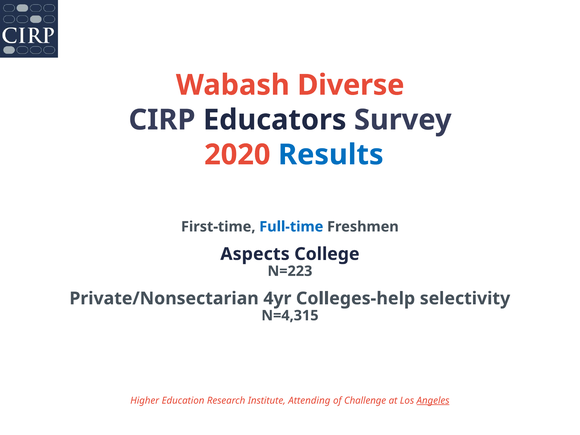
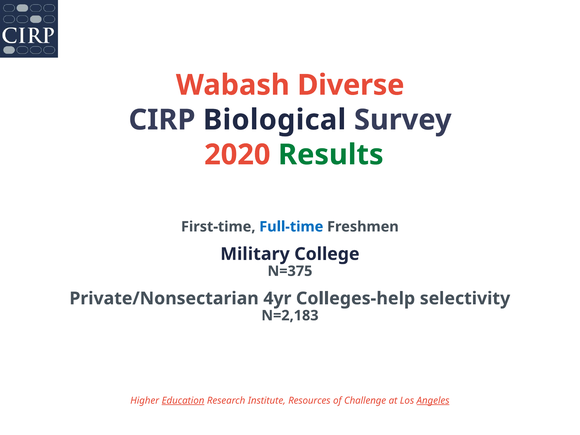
Educators: Educators -> Biological
Results colour: blue -> green
Aspects: Aspects -> Military
N=223: N=223 -> N=375
N=4,315: N=4,315 -> N=2,183
Education underline: none -> present
Attending: Attending -> Resources
